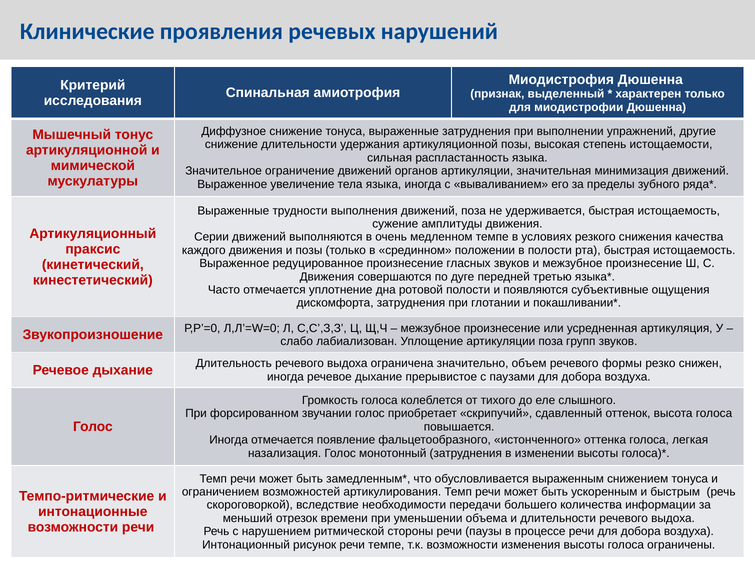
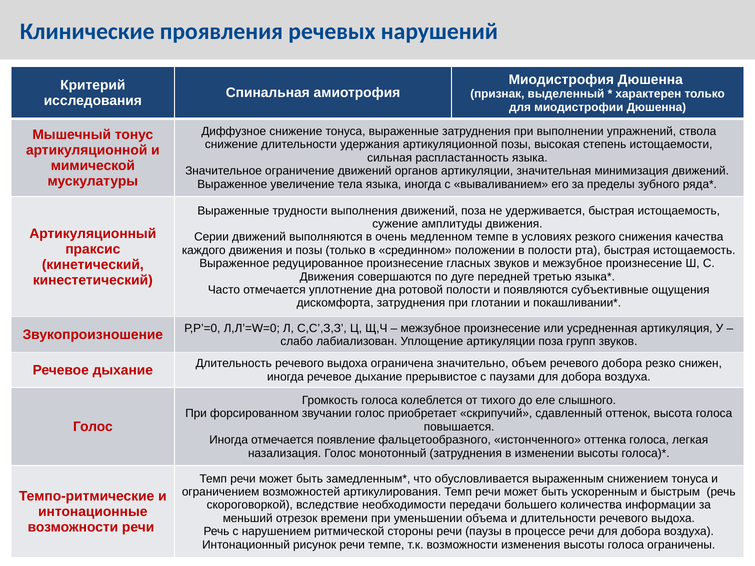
другие: другие -> ствола
речевого формы: формы -> добора
